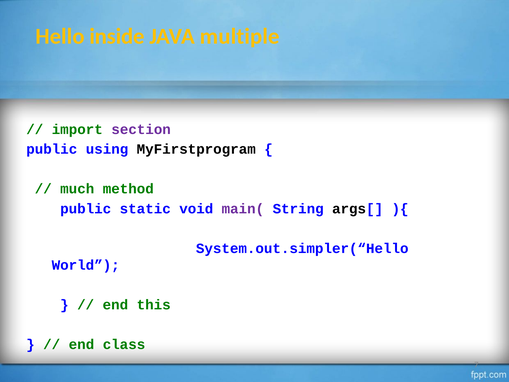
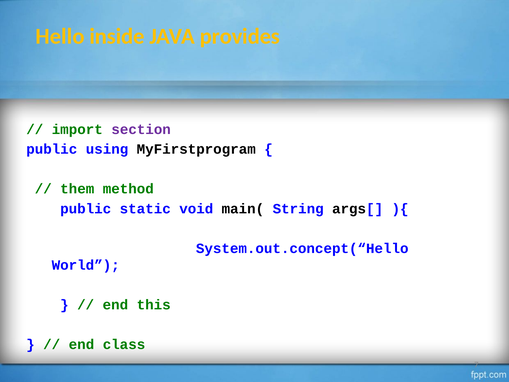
multiple: multiple -> provides
much: much -> them
main( colour: purple -> black
System.out.simpler(“Hello: System.out.simpler(“Hello -> System.out.concept(“Hello
